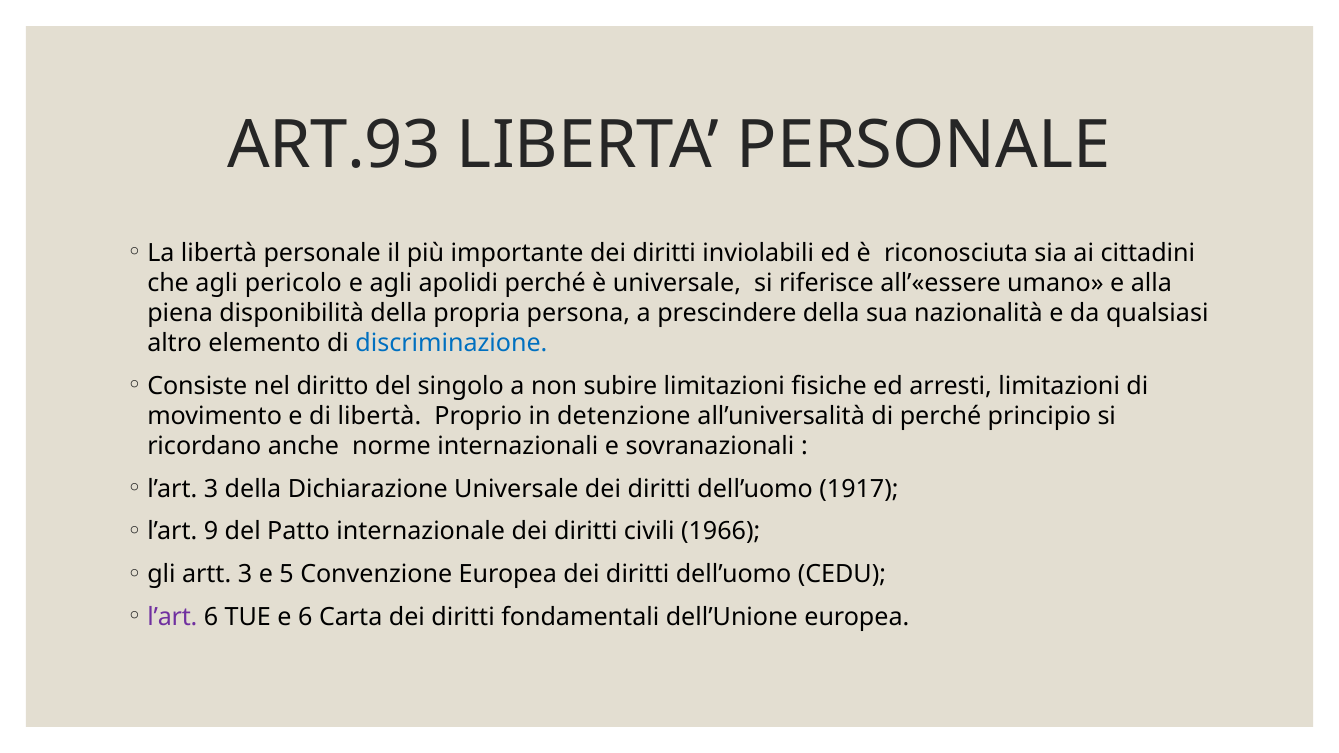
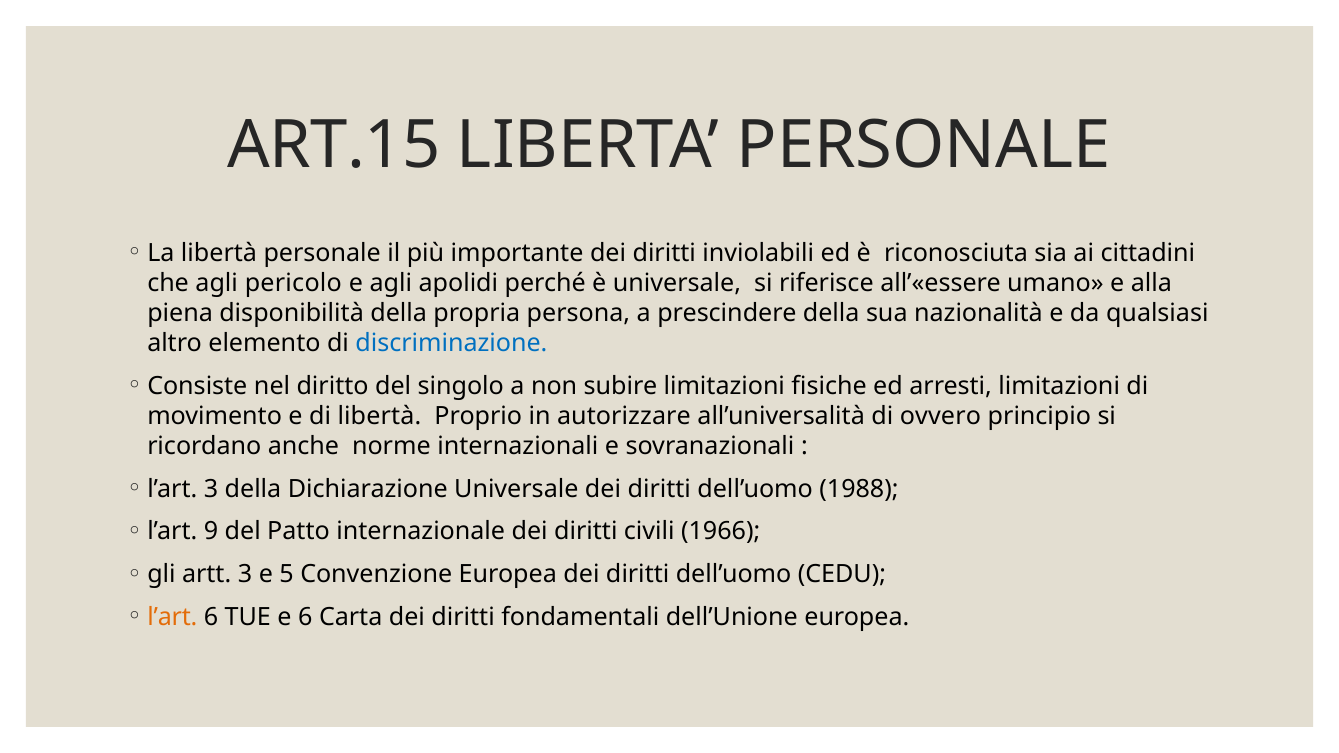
ART.93: ART.93 -> ART.15
detenzione: detenzione -> autorizzare
di perché: perché -> ovvero
1917: 1917 -> 1988
l’art at (172, 617) colour: purple -> orange
